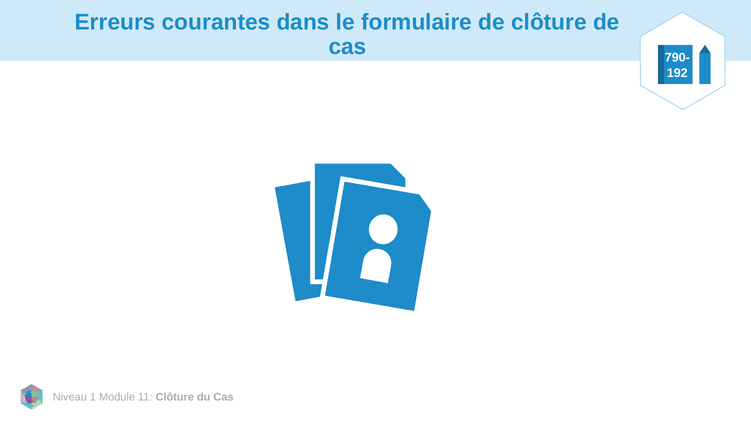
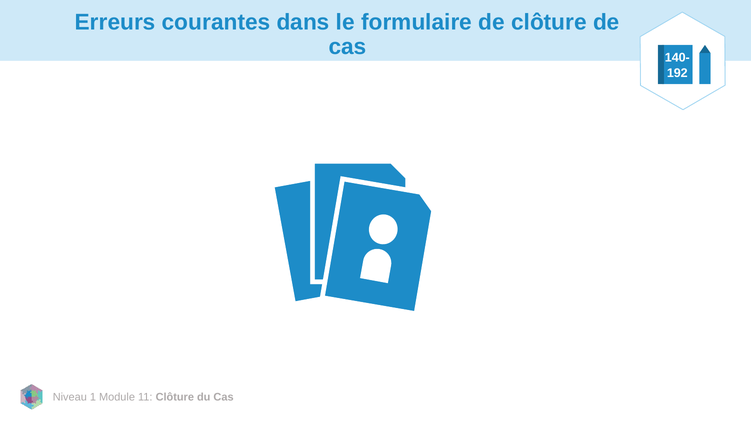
790-: 790- -> 140-
